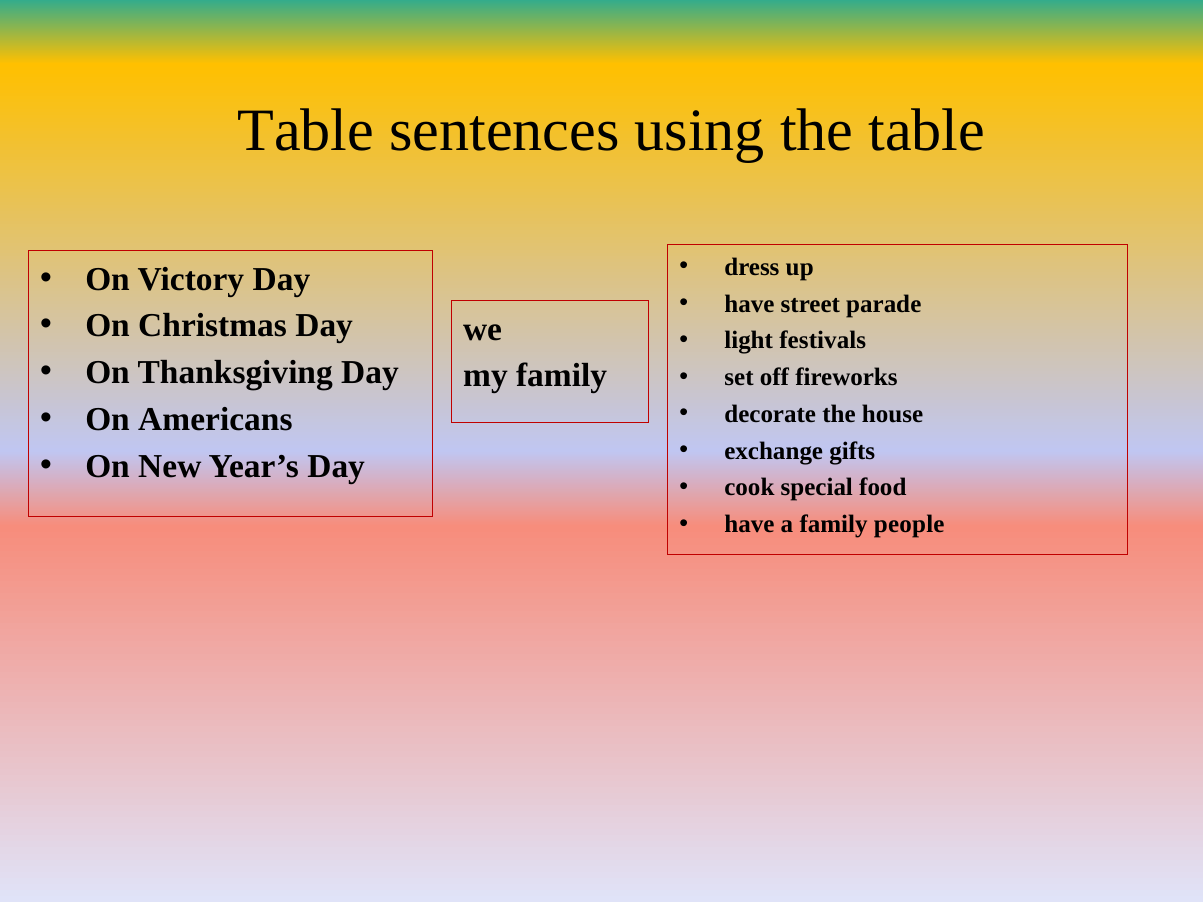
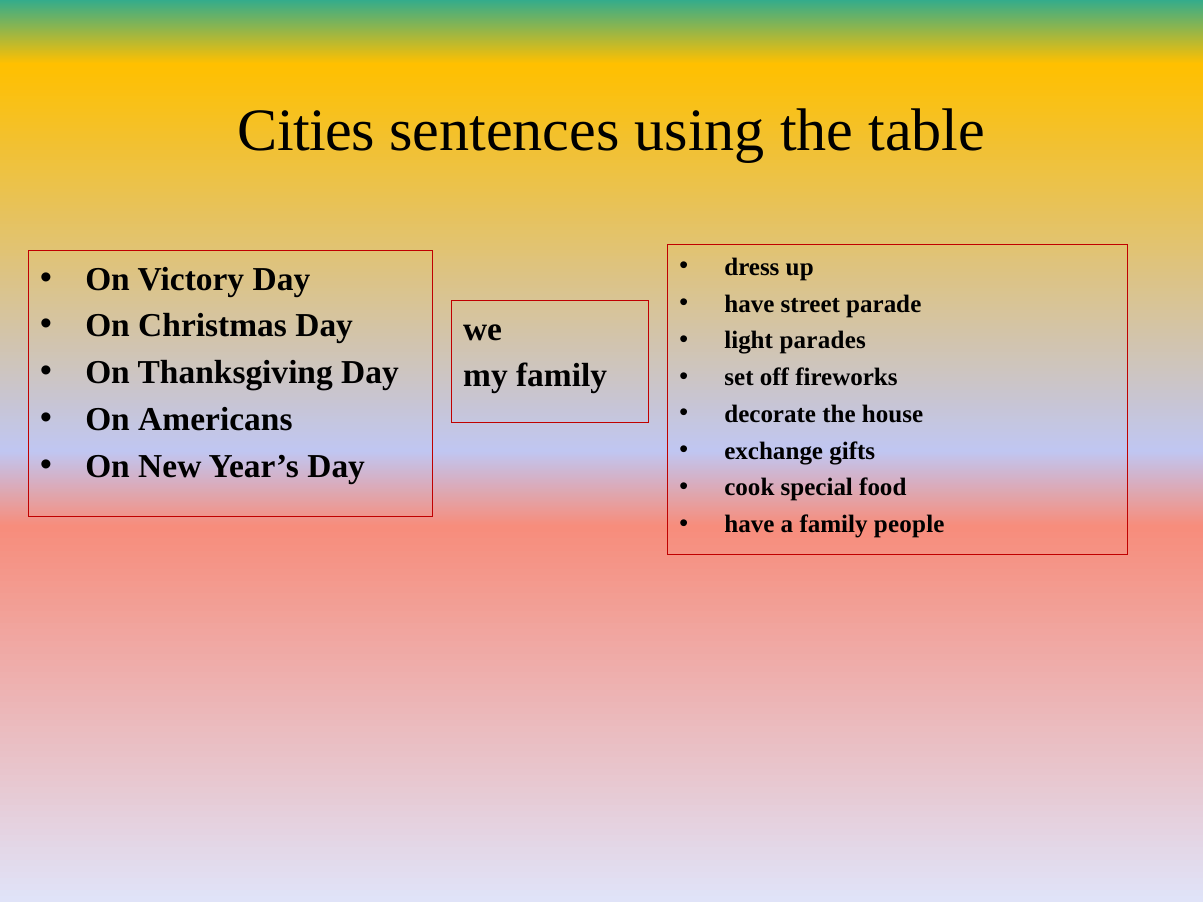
Table at (306, 131): Table -> Cities
festivals: festivals -> parades
